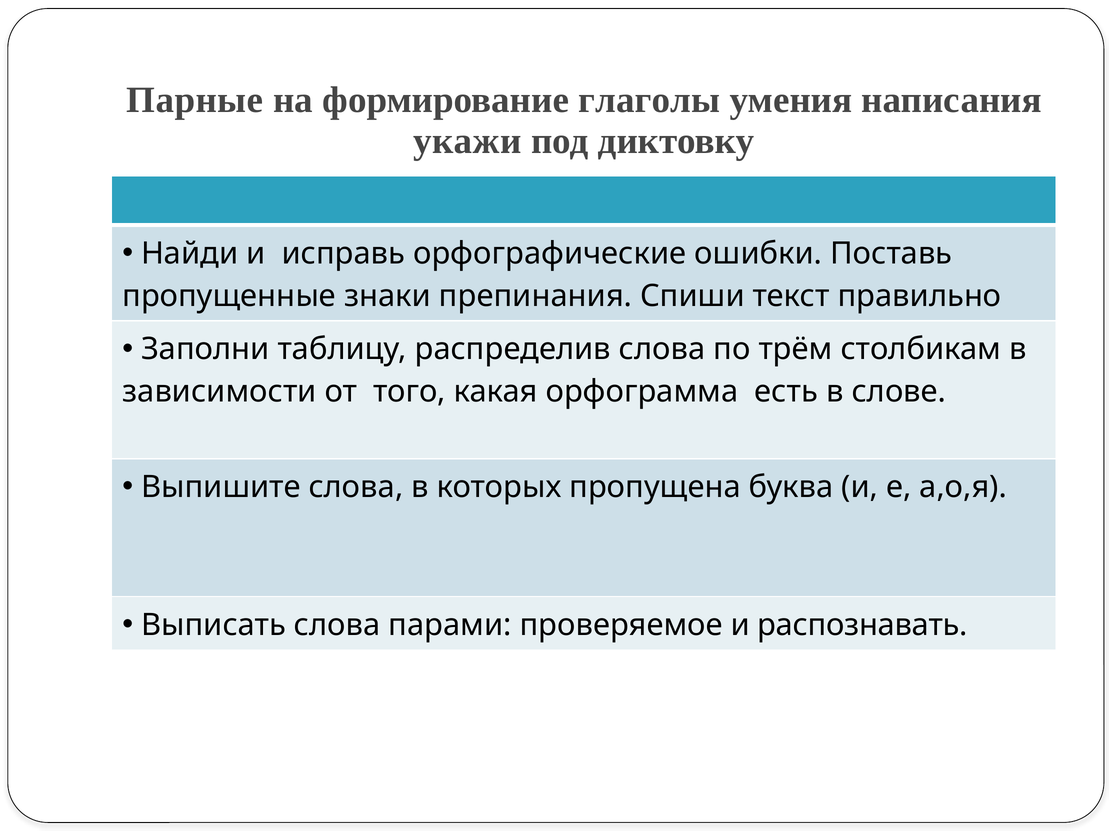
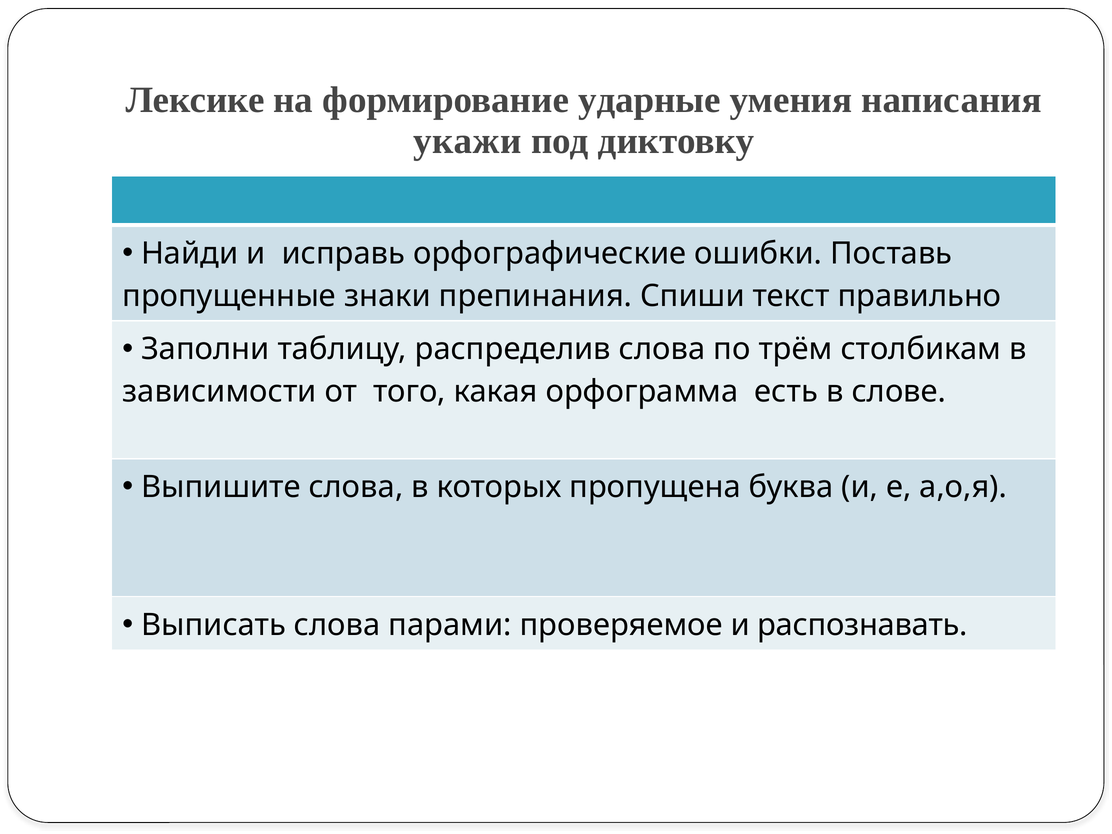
Парные: Парные -> Лексике
глаголы: глаголы -> ударные
